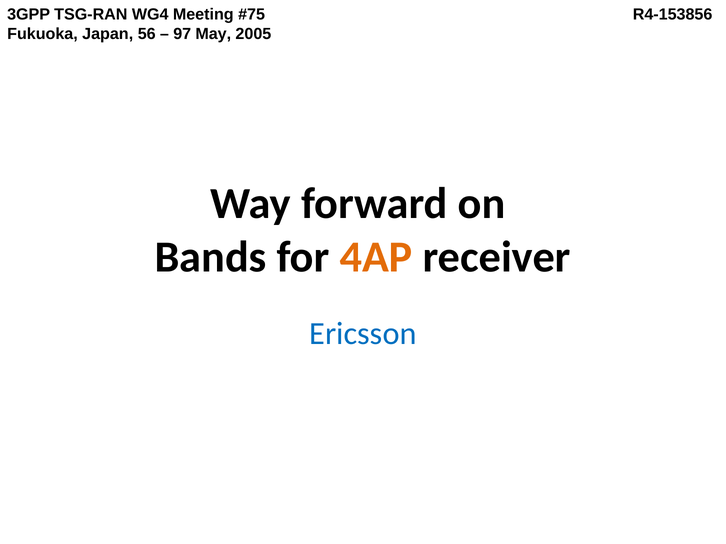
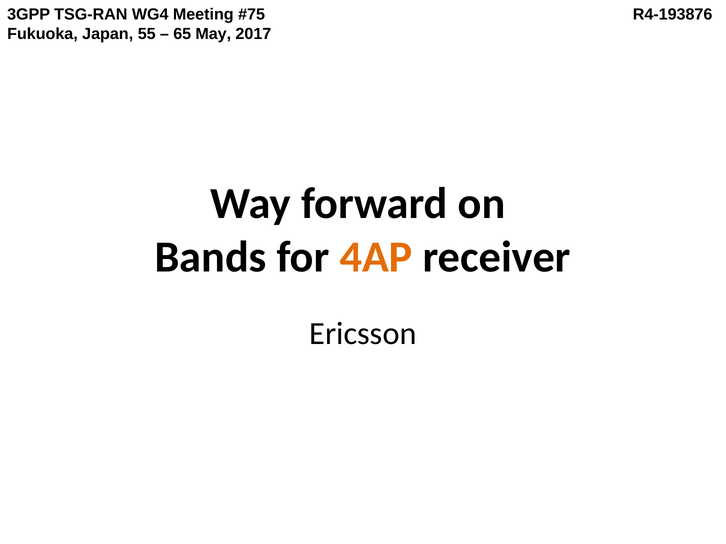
R4-153856: R4-153856 -> R4-193876
56: 56 -> 55
97: 97 -> 65
2005: 2005 -> 2017
Ericsson colour: blue -> black
